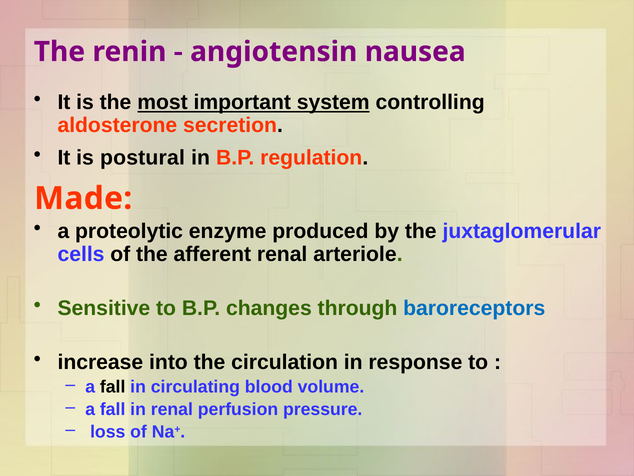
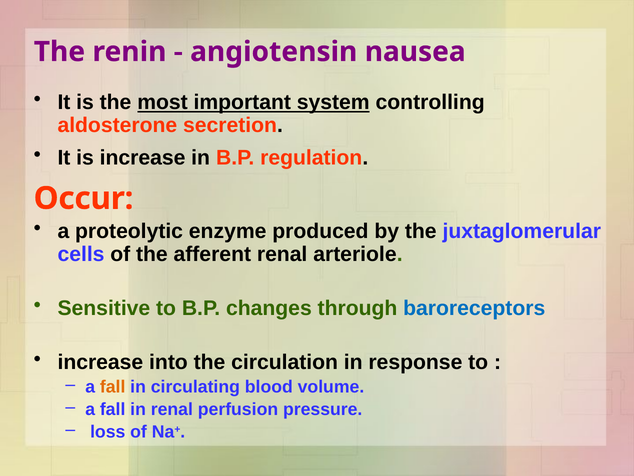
is postural: postural -> increase
Made: Made -> Occur
fall at (113, 386) colour: black -> orange
